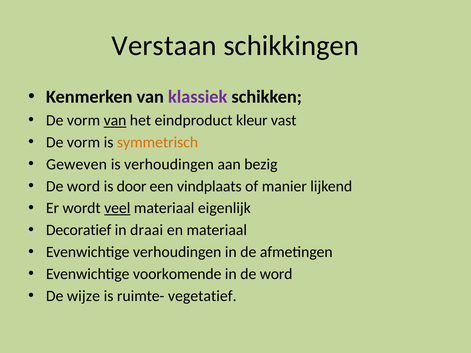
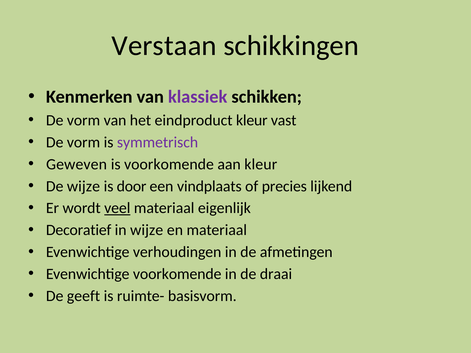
van at (115, 120) underline: present -> none
symmetrisch colour: orange -> purple
is verhoudingen: verhoudingen -> voorkomende
aan bezig: bezig -> kleur
word at (84, 186): word -> wijze
manier: manier -> precies
in draai: draai -> wijze
in de word: word -> draai
wijze: wijze -> geeft
vegetatief: vegetatief -> basisvorm
